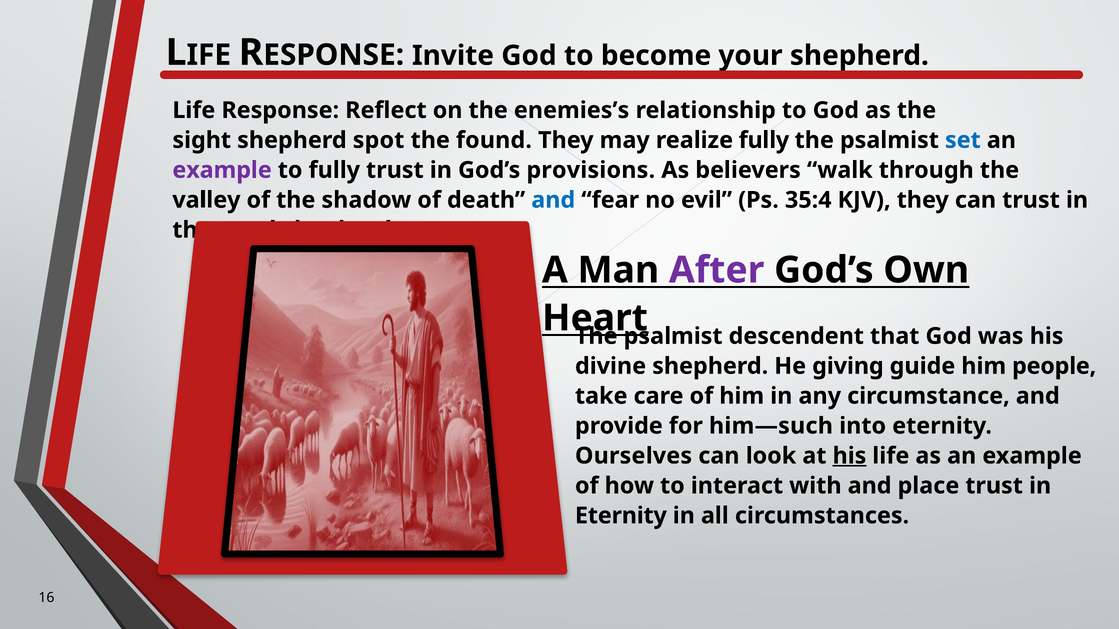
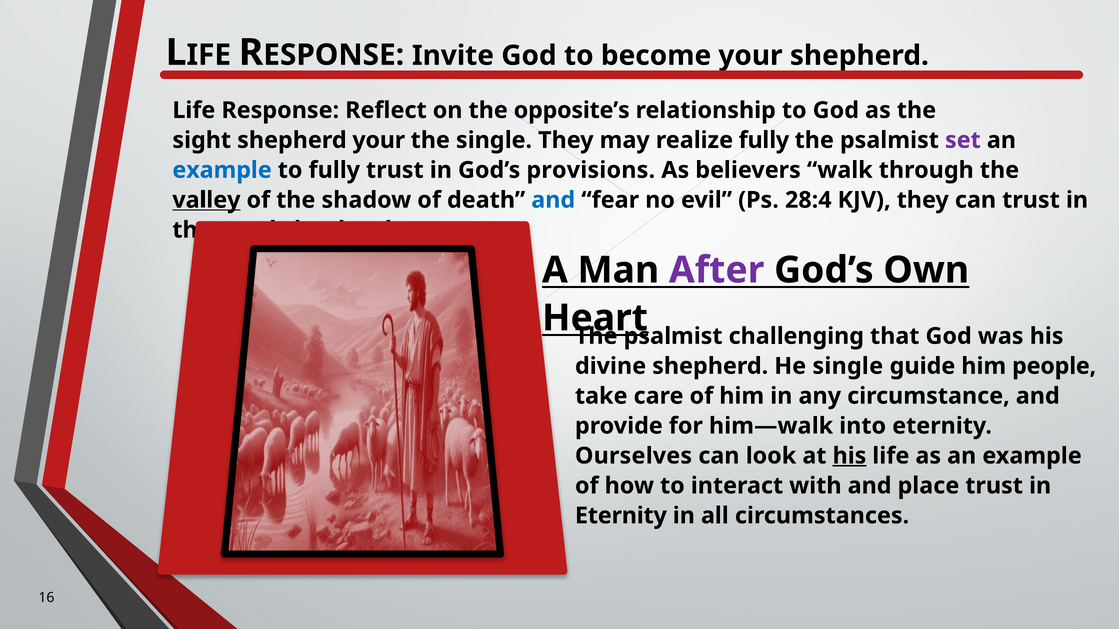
enemies’s: enemies’s -> opposite’s
shepherd spot: spot -> your
the found: found -> single
set colour: blue -> purple
example at (222, 170) colour: purple -> blue
valley underline: none -> present
35:4: 35:4 -> 28:4
descendent: descendent -> challenging
He giving: giving -> single
him—such: him—such -> him—walk
